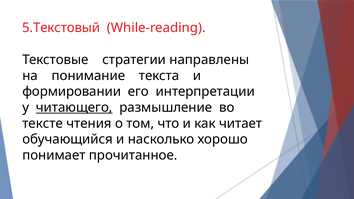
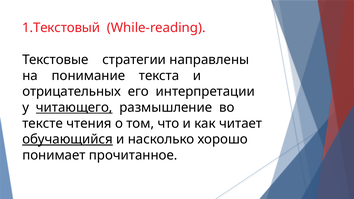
5.Текстовый: 5.Текстовый -> 1.Текстовый
формировании: формировании -> отрицательных
обучающийся underline: none -> present
